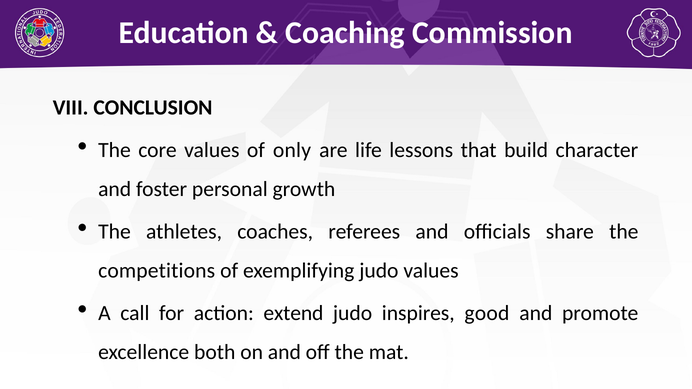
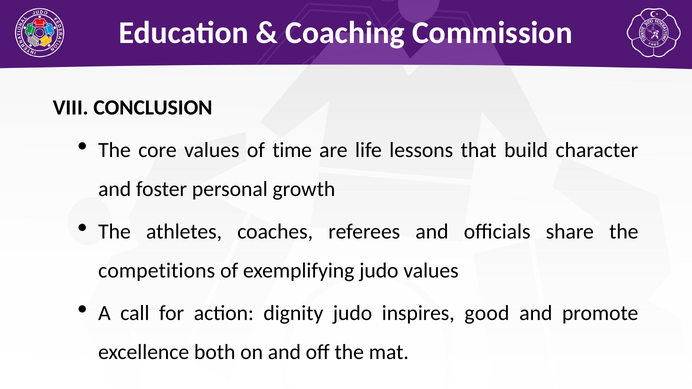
only: only -> time
extend: extend -> dignity
